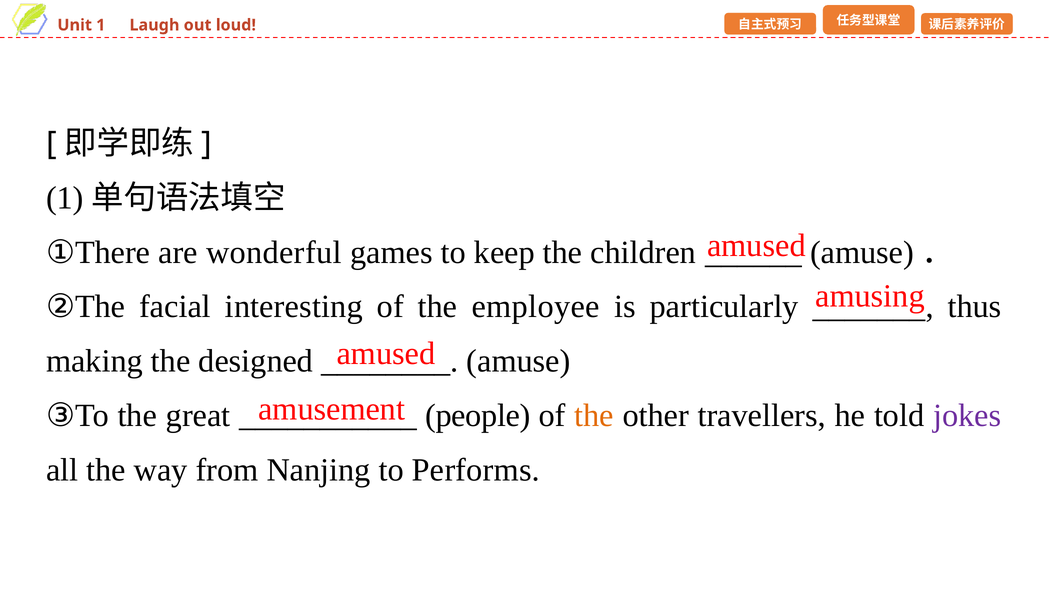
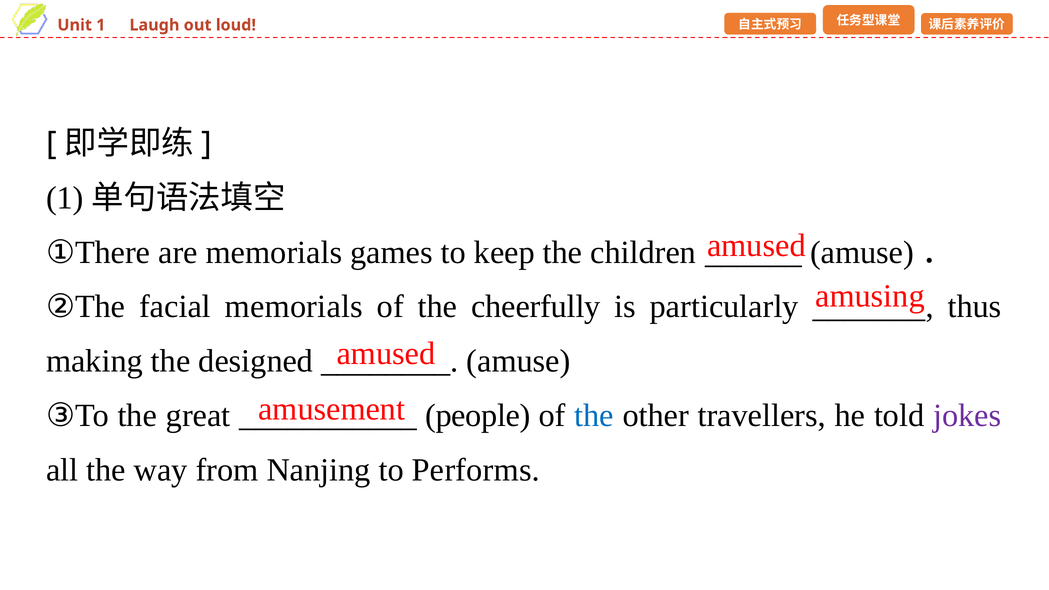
are wonderful: wonderful -> memorials
facial interesting: interesting -> memorials
employee: employee -> cheerfully
the at (594, 416) colour: orange -> blue
